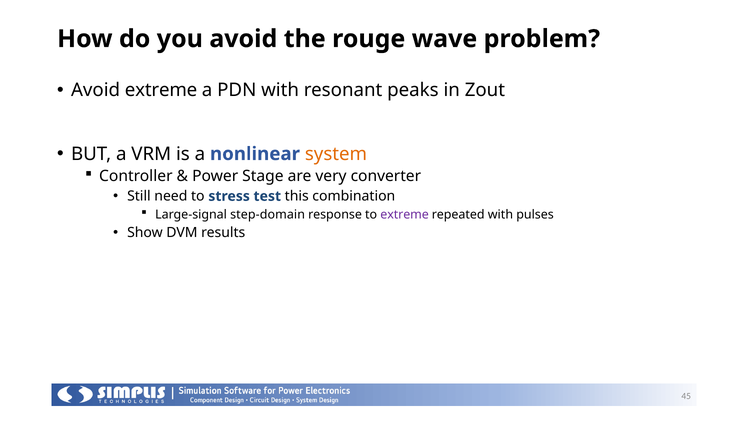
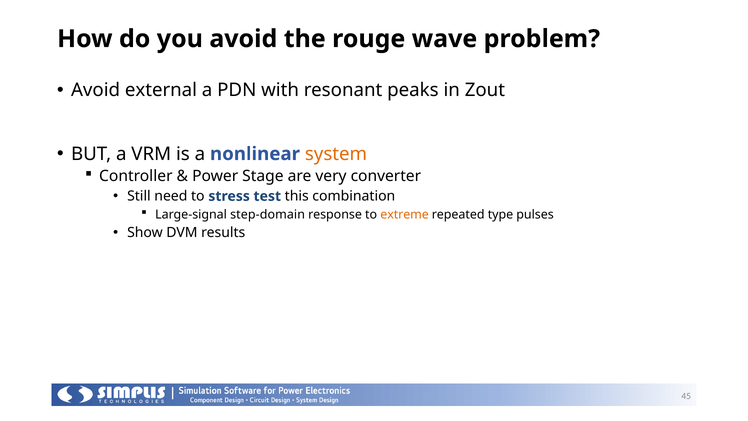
Avoid extreme: extreme -> external
extreme at (405, 214) colour: purple -> orange
repeated with: with -> type
